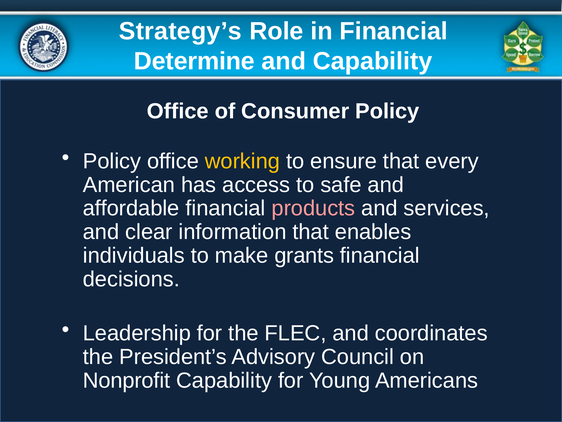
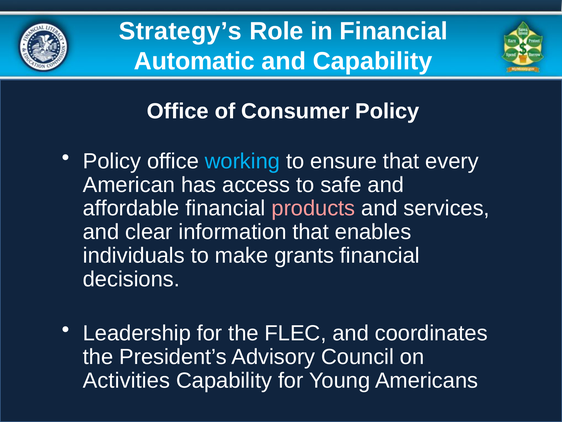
Determine: Determine -> Automatic
working colour: yellow -> light blue
Nonprofit: Nonprofit -> Activities
